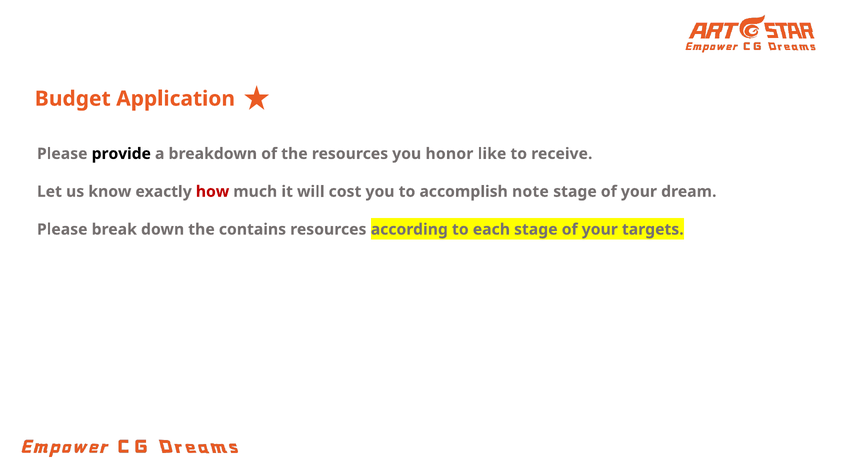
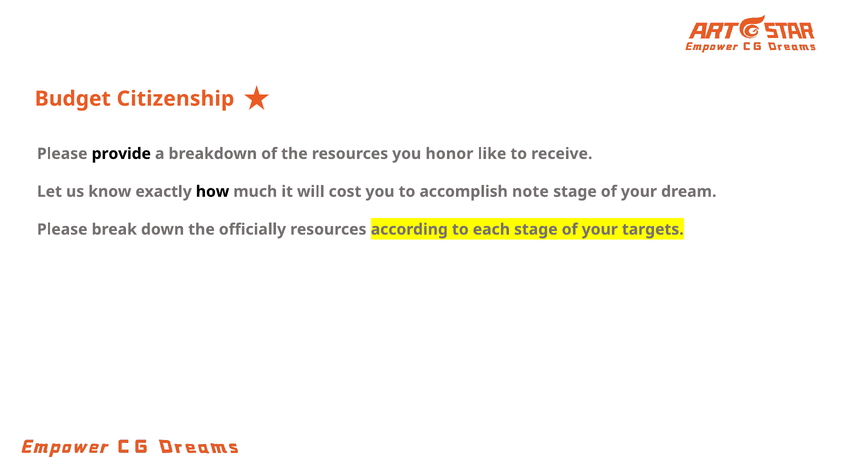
Application: Application -> Citizenship
how colour: red -> black
contains: contains -> officially
